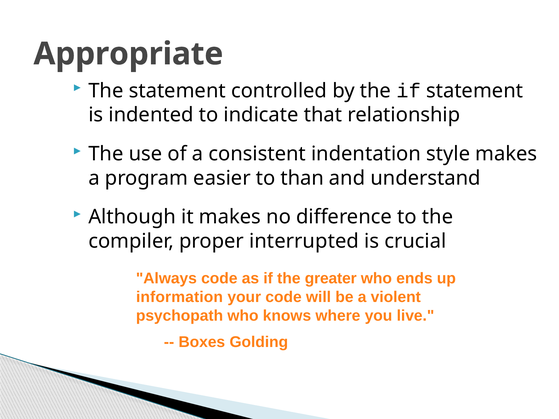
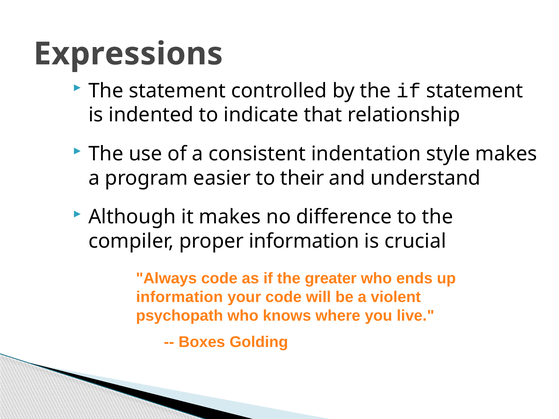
Appropriate: Appropriate -> Expressions
than: than -> their
proper interrupted: interrupted -> information
